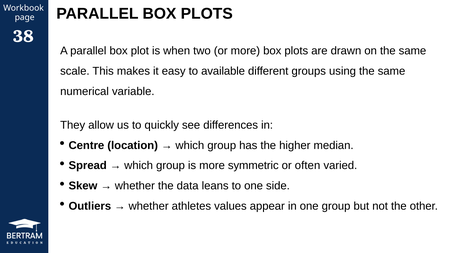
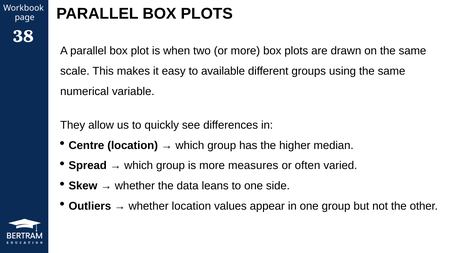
symmetric: symmetric -> measures
whether athletes: athletes -> location
